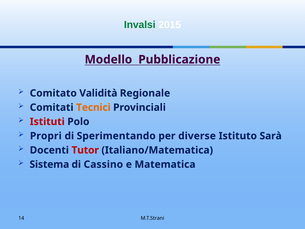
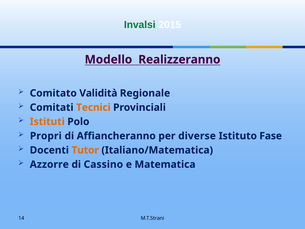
Pubblicazione: Pubblicazione -> Realizzeranno
Istituti colour: red -> orange
Sperimentando: Sperimentando -> Affiancheranno
Sarà: Sarà -> Fase
Tutor colour: red -> orange
Sistema: Sistema -> Azzorre
